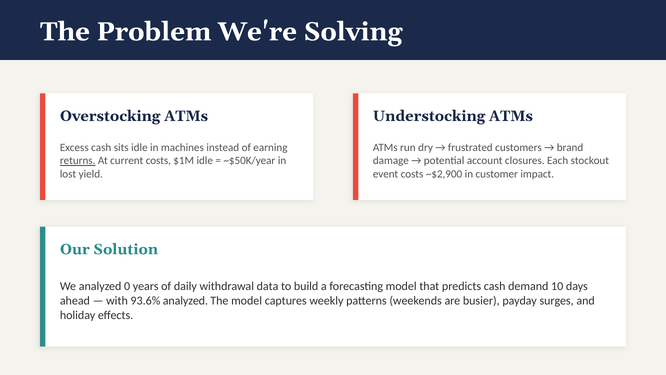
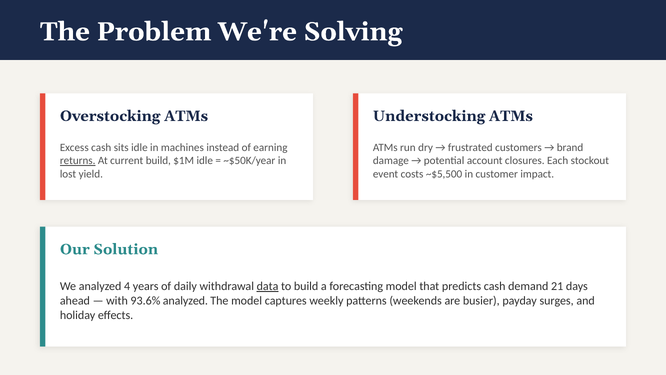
current costs: costs -> build
~$2,900: ~$2,900 -> ~$5,500
0: 0 -> 4
data underline: none -> present
10: 10 -> 21
